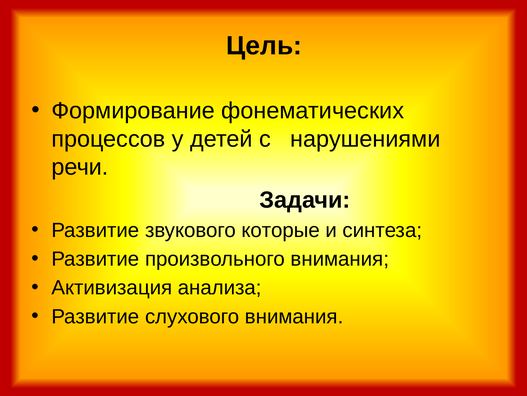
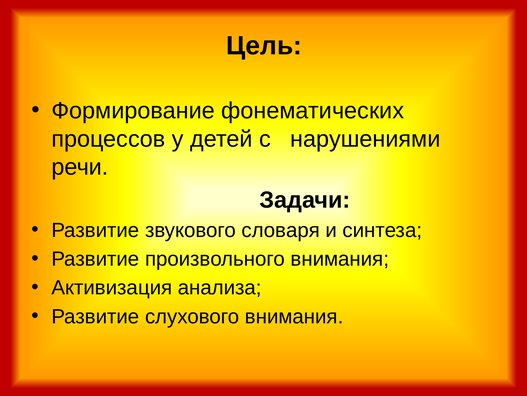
которые: которые -> словаря
